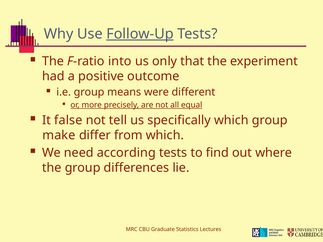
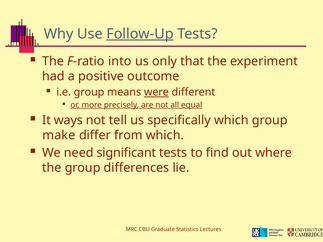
were underline: none -> present
false: false -> ways
according: according -> significant
